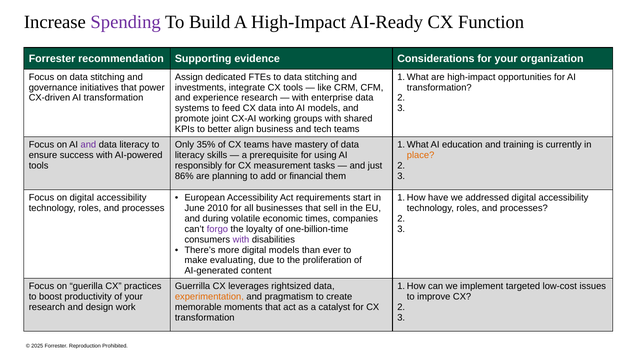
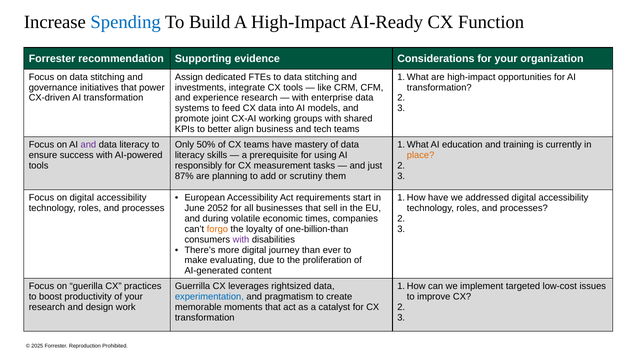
Spending colour: purple -> blue
35%: 35% -> 50%
86%: 86% -> 87%
financial: financial -> scrutiny
2010: 2010 -> 2052
forgo colour: purple -> orange
one-billion-time: one-billion-time -> one-billion-than
digital models: models -> journey
experimentation colour: orange -> blue
